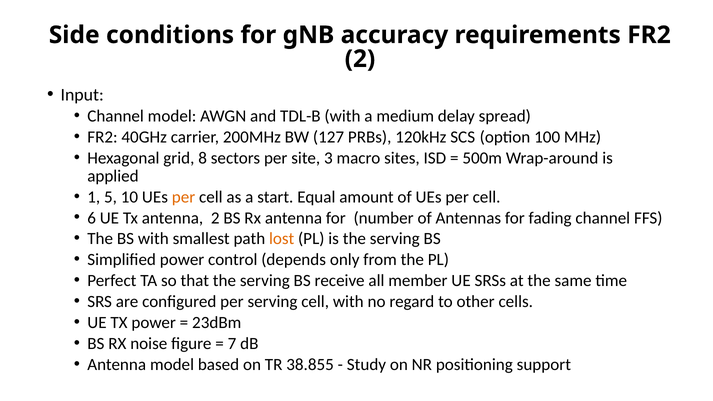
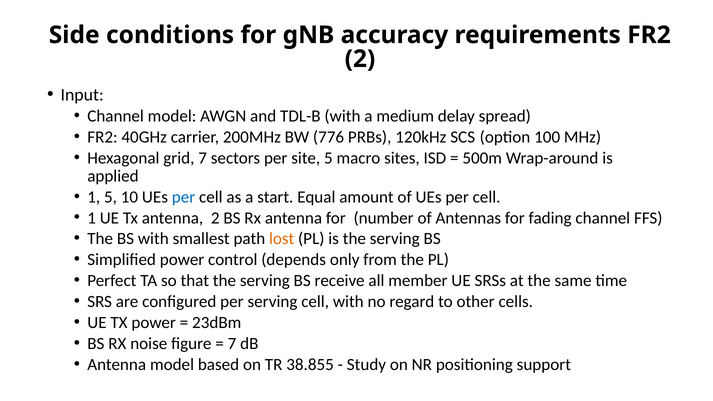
127: 127 -> 776
grid 8: 8 -> 7
site 3: 3 -> 5
per at (184, 197) colour: orange -> blue
6 at (92, 218): 6 -> 1
